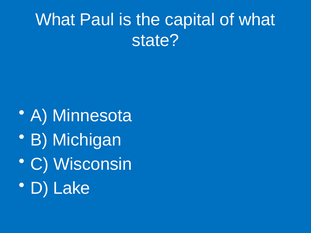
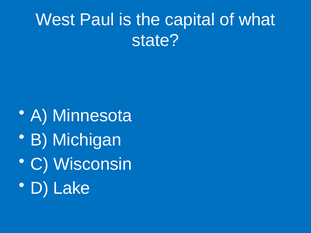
What at (55, 20): What -> West
